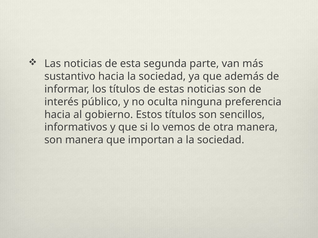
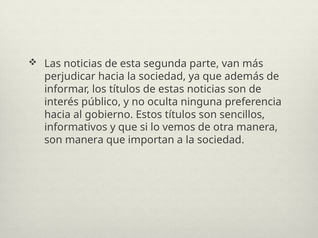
sustantivo: sustantivo -> perjudicar
